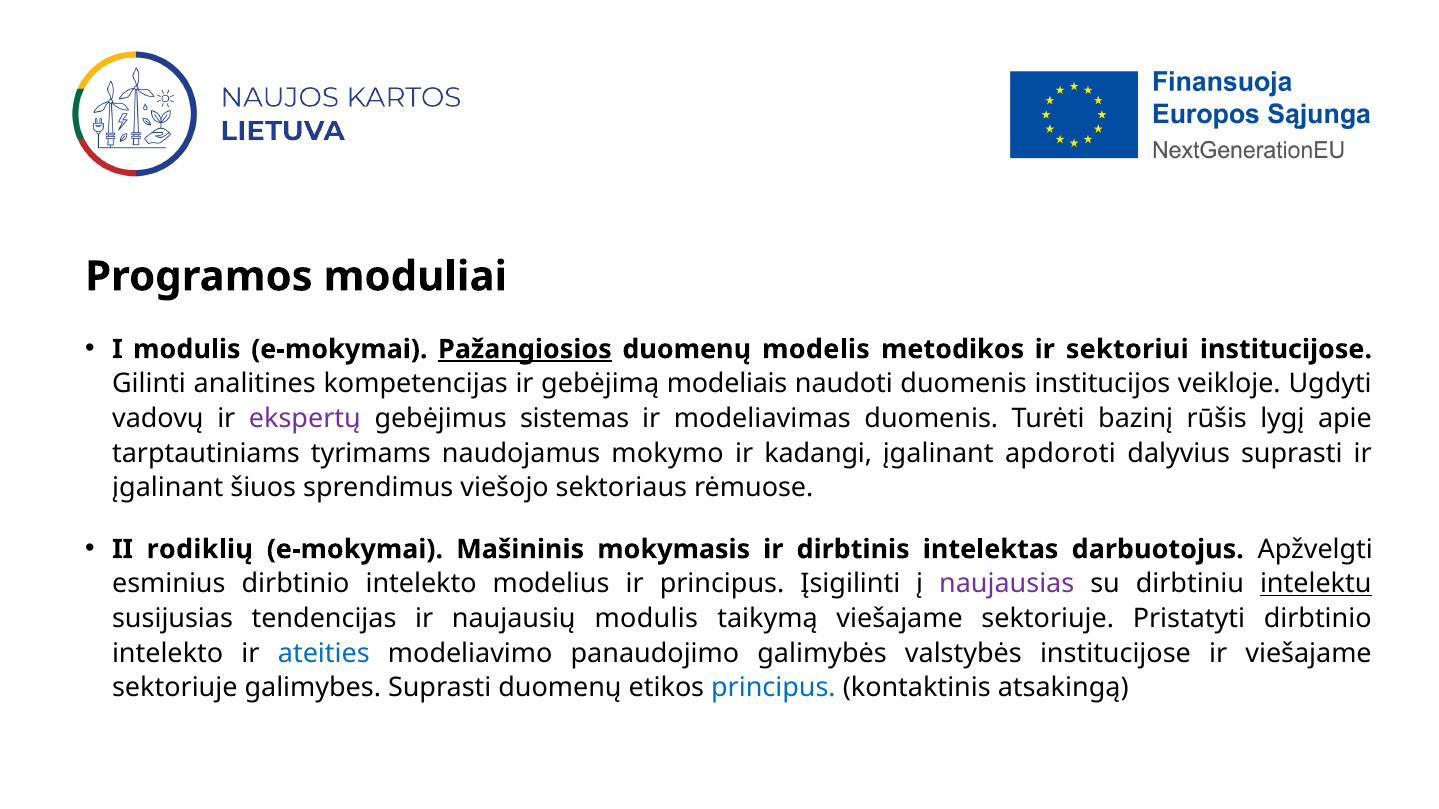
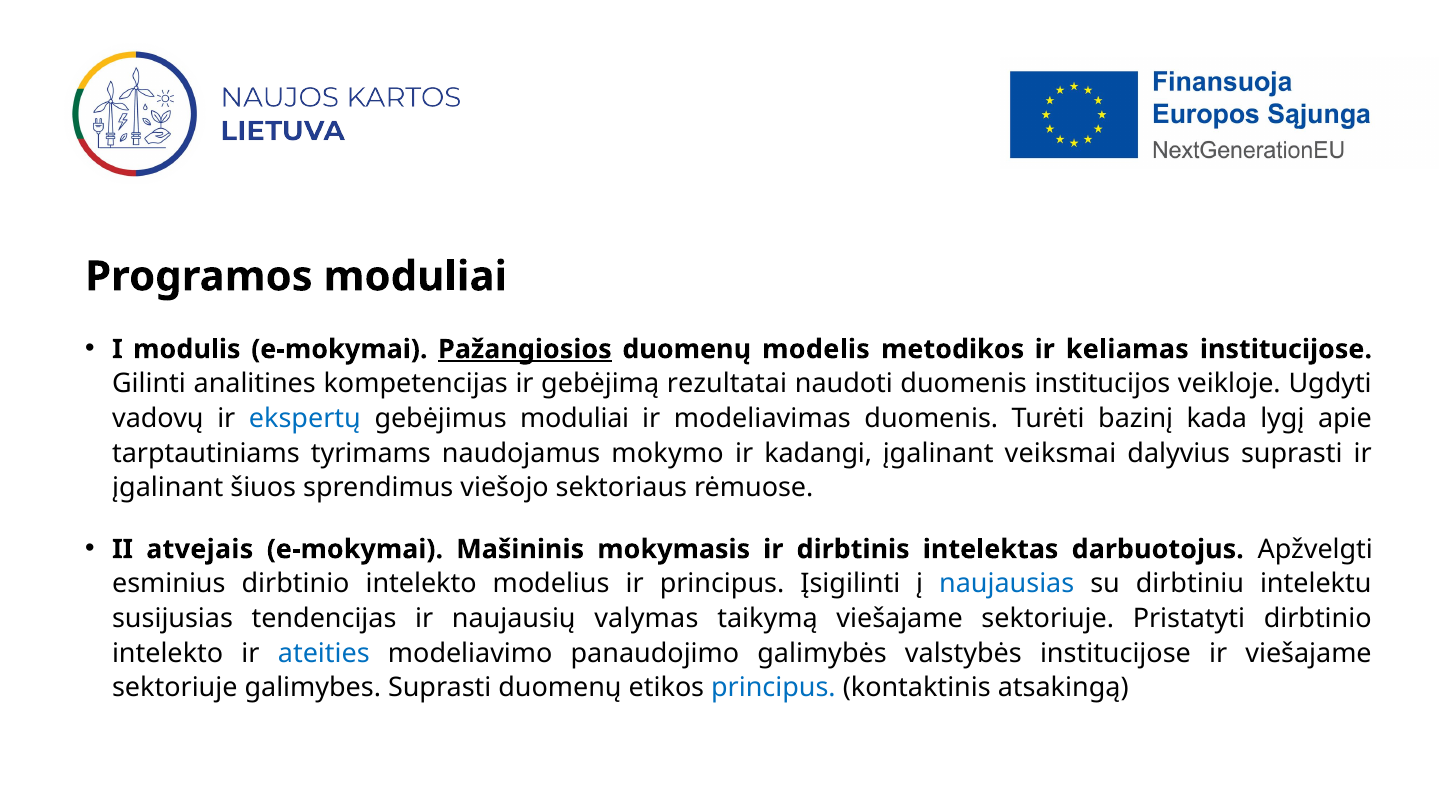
sektoriui: sektoriui -> keliamas
modeliais: modeliais -> rezultatai
ekspertų colour: purple -> blue
gebėjimus sistemas: sistemas -> moduliai
rūšis: rūšis -> kada
apdoroti: apdoroti -> veiksmai
rodiklių: rodiklių -> atvejais
naujausias colour: purple -> blue
intelektu underline: present -> none
naujausių modulis: modulis -> valymas
